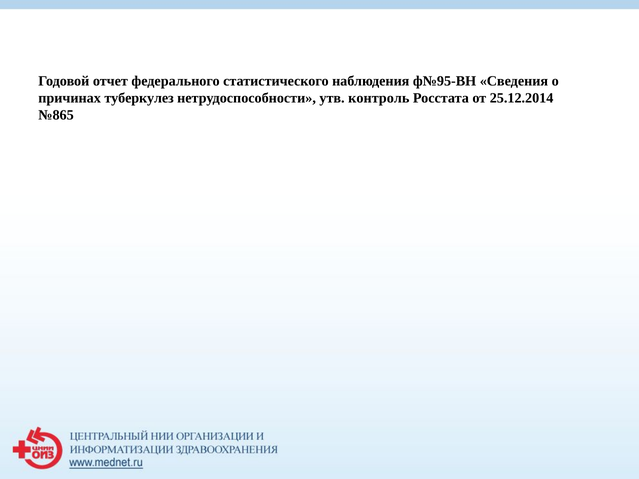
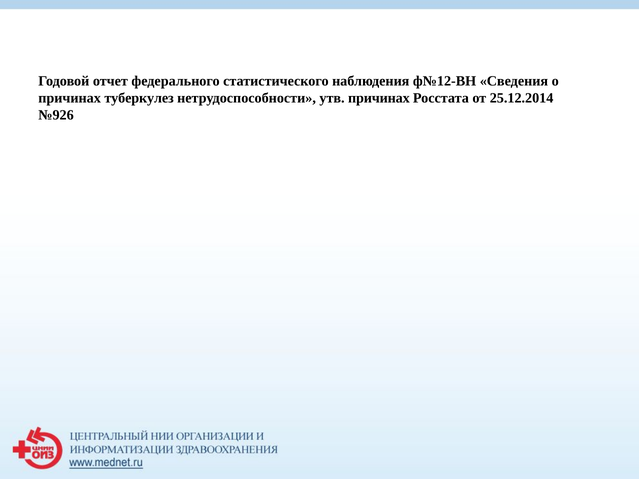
ф№95-ВН: ф№95-ВН -> ф№12-ВН
утв контроль: контроль -> причинах
№865: №865 -> №926
